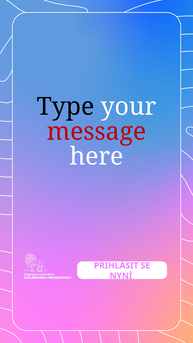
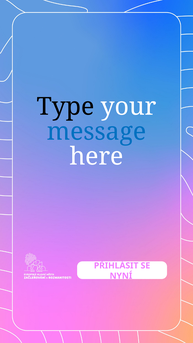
message colour: red -> blue
